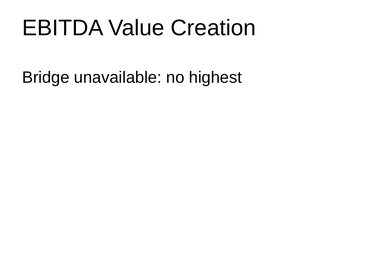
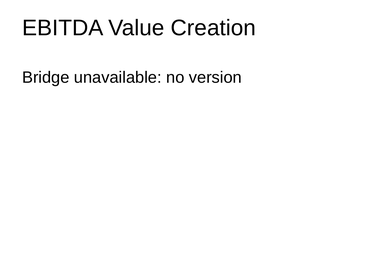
highest: highest -> version
